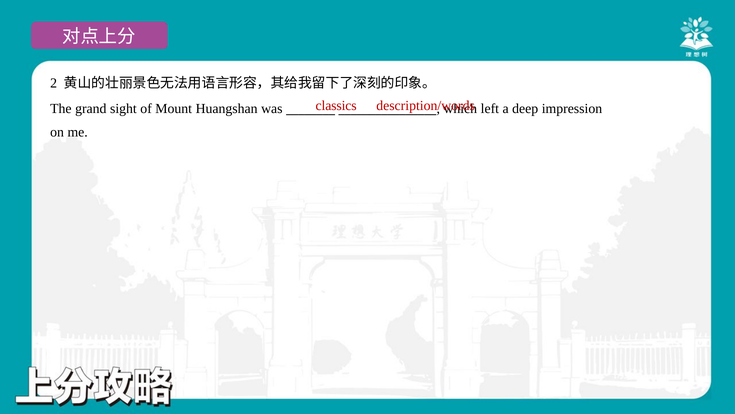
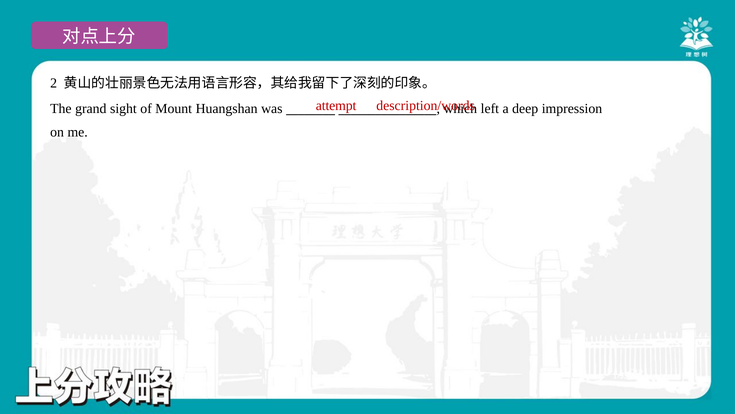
classics: classics -> attempt
